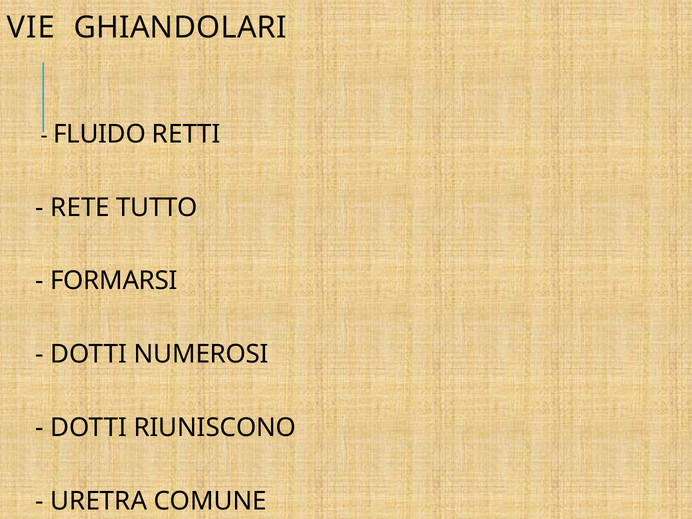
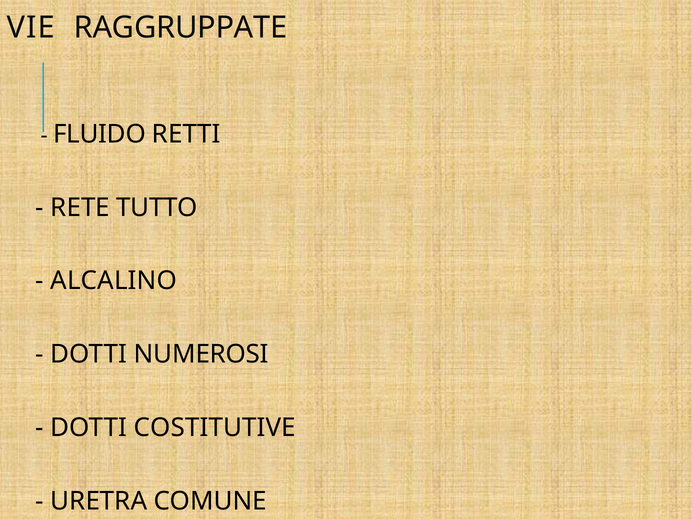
GHIANDOLARI: GHIANDOLARI -> RAGGRUPPATE
FORMARSI: FORMARSI -> ALCALINO
RIUNISCONO: RIUNISCONO -> COSTITUTIVE
